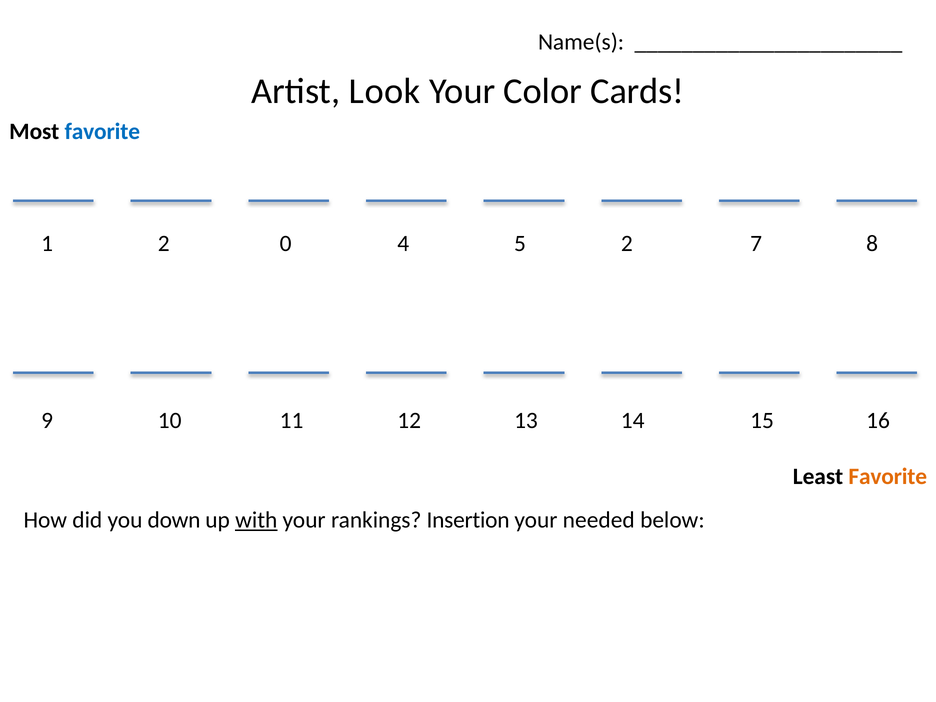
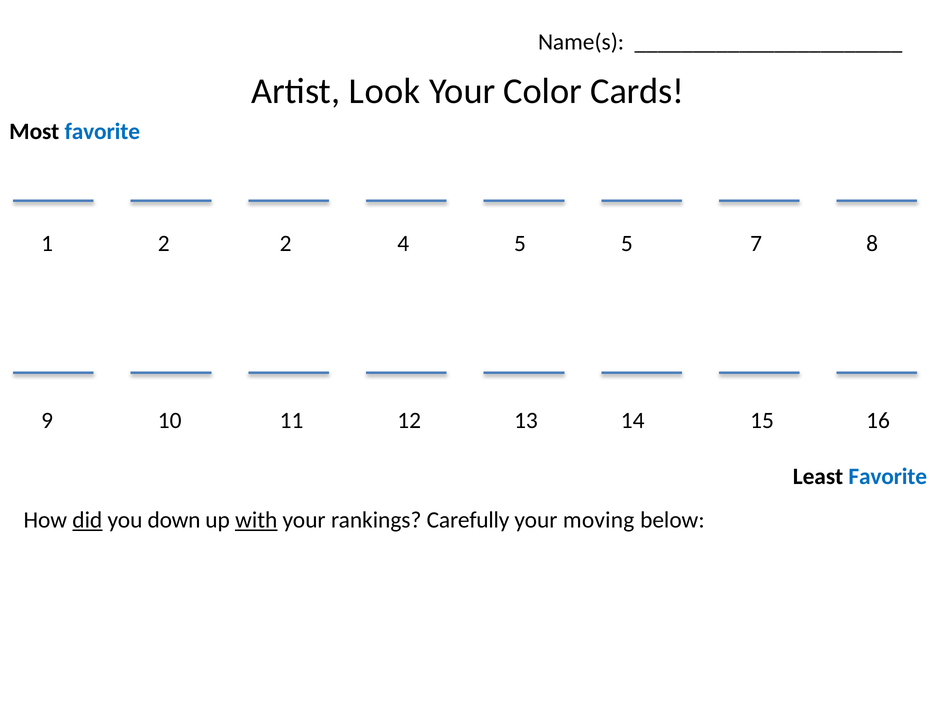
2 0: 0 -> 2
4 2: 2 -> 5
Favorite at (888, 476) colour: orange -> blue
did underline: none -> present
Insertion: Insertion -> Carefully
needed: needed -> moving
